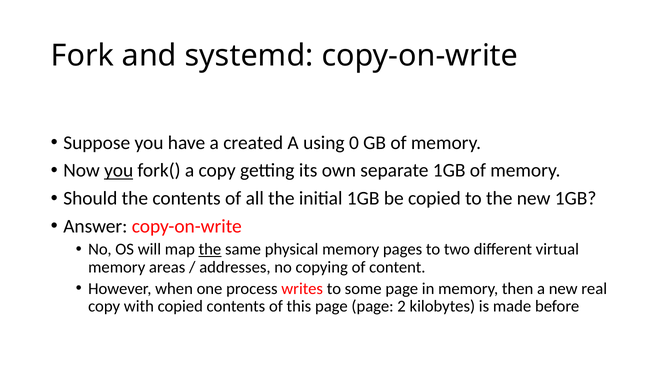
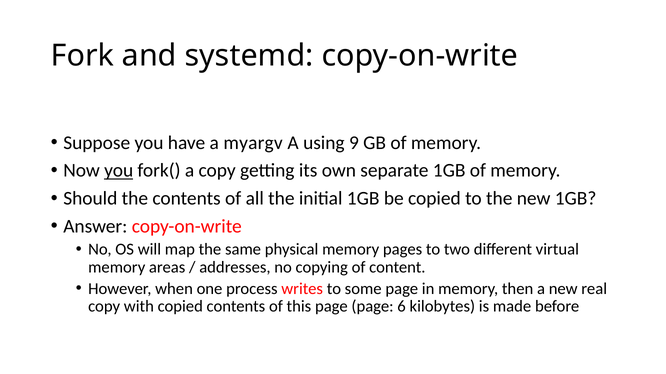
created: created -> myargv
0: 0 -> 9
the at (210, 250) underline: present -> none
2: 2 -> 6
